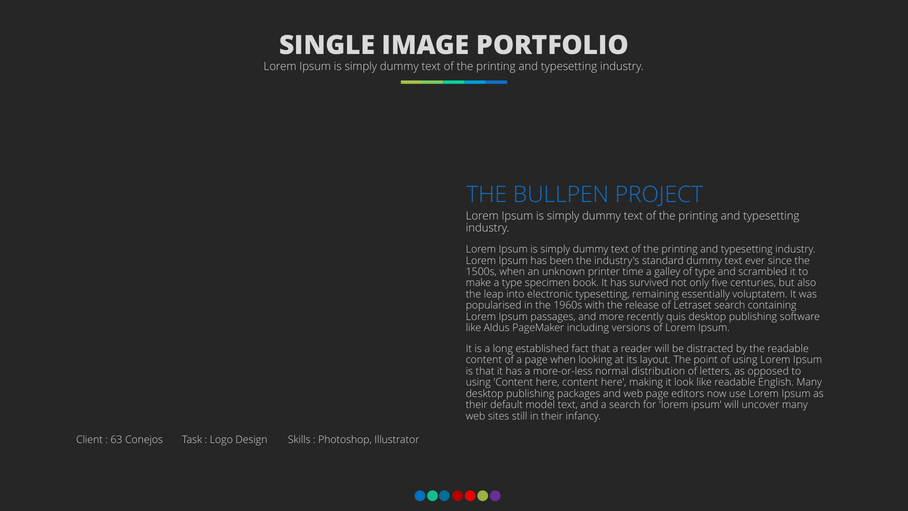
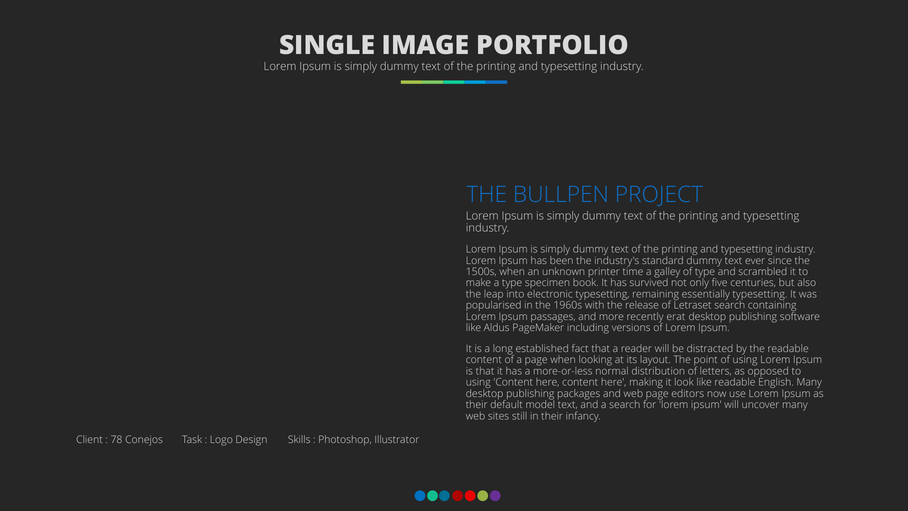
essentially voluptatem: voluptatem -> typesetting
quis: quis -> erat
63: 63 -> 78
